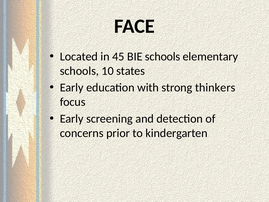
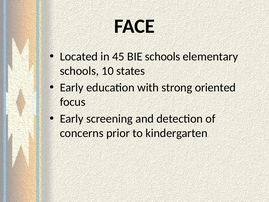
thinkers: thinkers -> oriented
